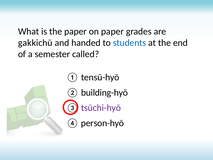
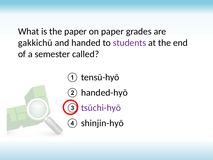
students colour: blue -> purple
building-hyō: building-hyō -> handed-hyō
person-hyō: person-hyō -> shinjin-hyō
